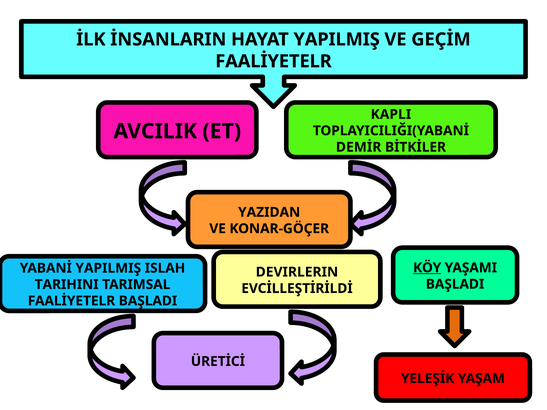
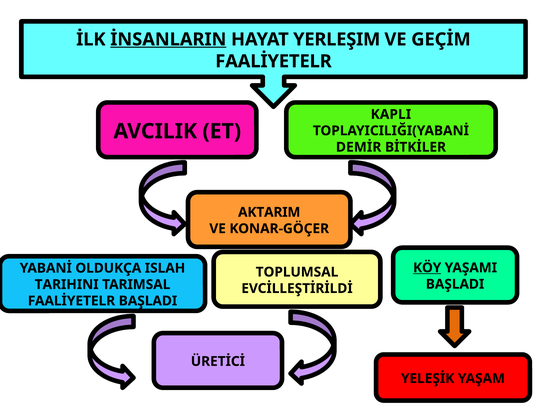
İNSANLARIN underline: none -> present
HAYAT YAPILMIŞ: YAPILMIŞ -> YERLEŞIM
YAZIDAN: YAZIDAN -> AKTARIM
YABANİ YAPILMIŞ: YAPILMIŞ -> OLDUKÇA
DEVIRLERIN: DEVIRLERIN -> TOPLUMSAL
